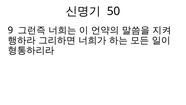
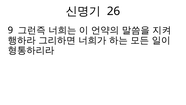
50: 50 -> 26
